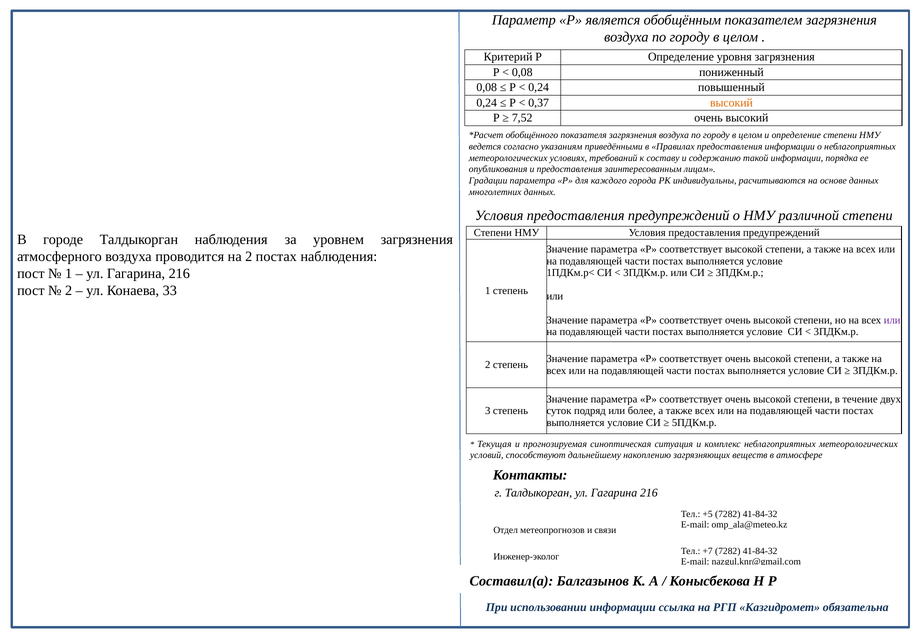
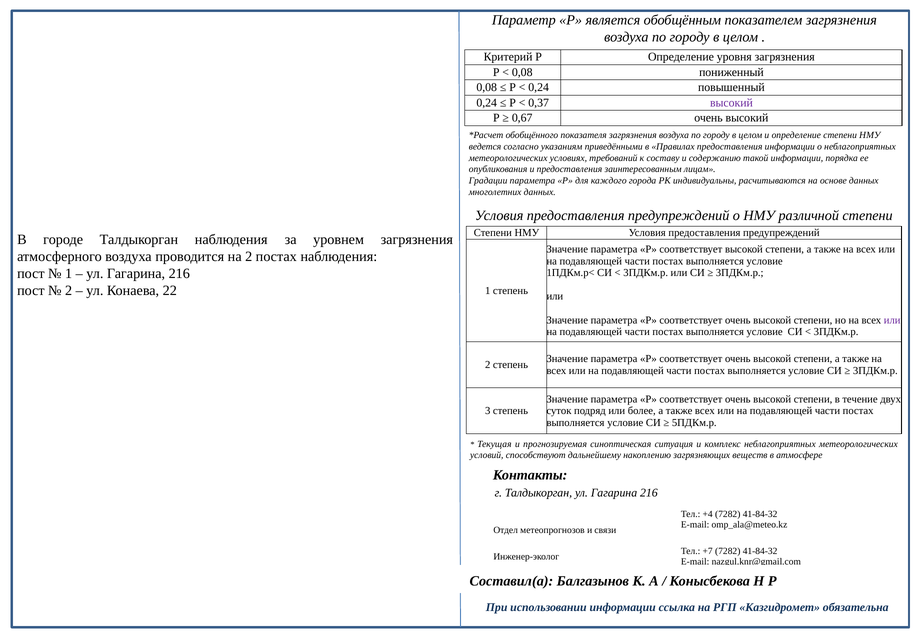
высокий at (731, 103) colour: orange -> purple
7,52: 7,52 -> 0,67
33: 33 -> 22
+5: +5 -> +4
